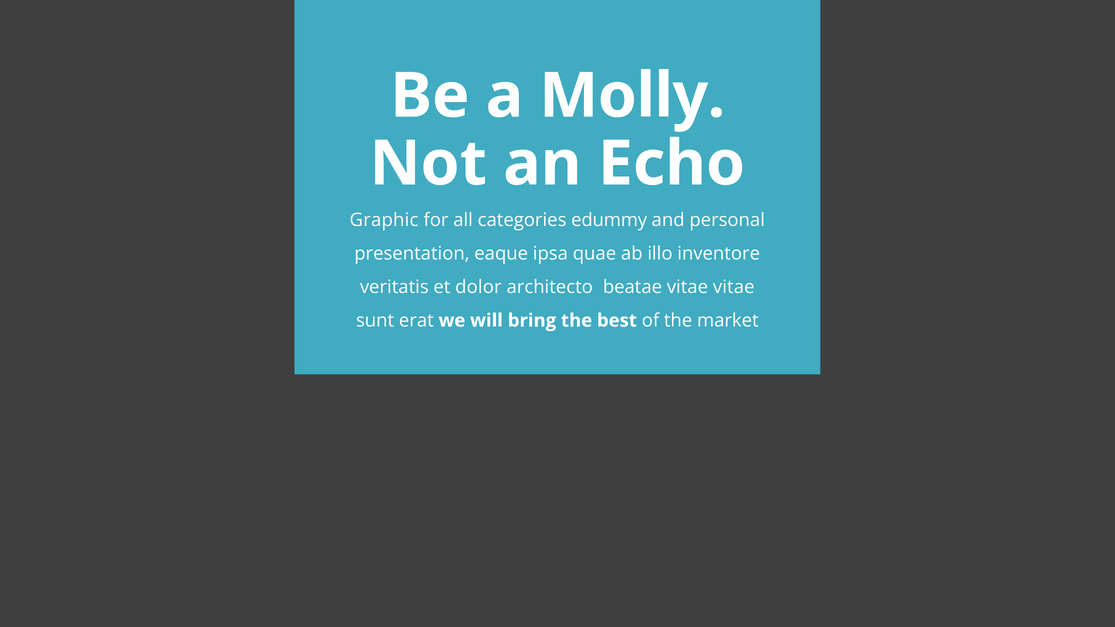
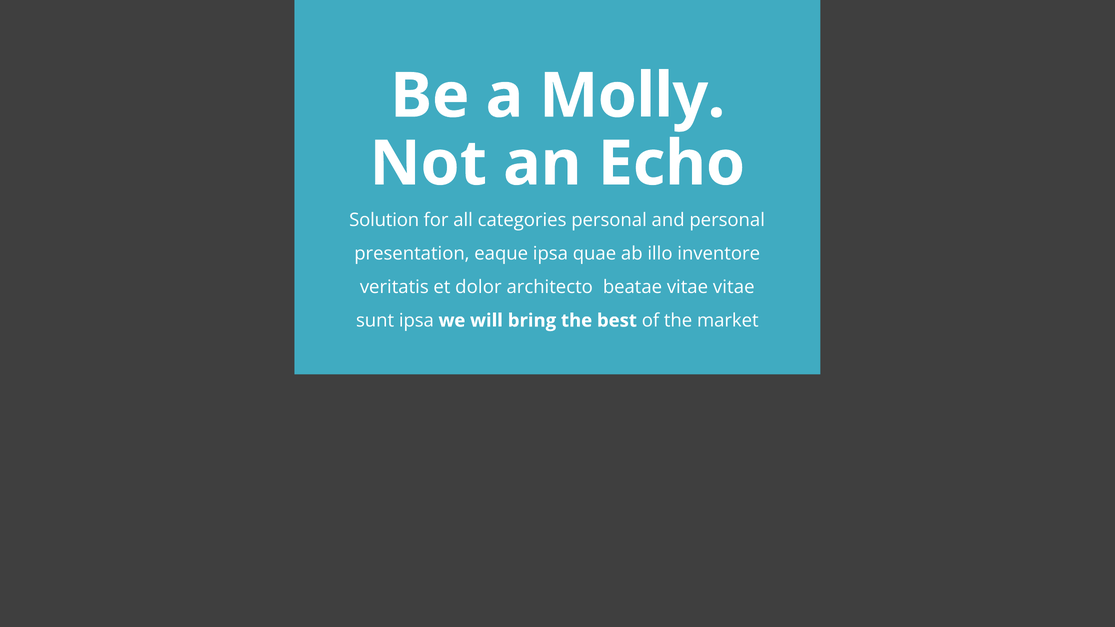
Graphic: Graphic -> Solution
categories edummy: edummy -> personal
sunt erat: erat -> ipsa
